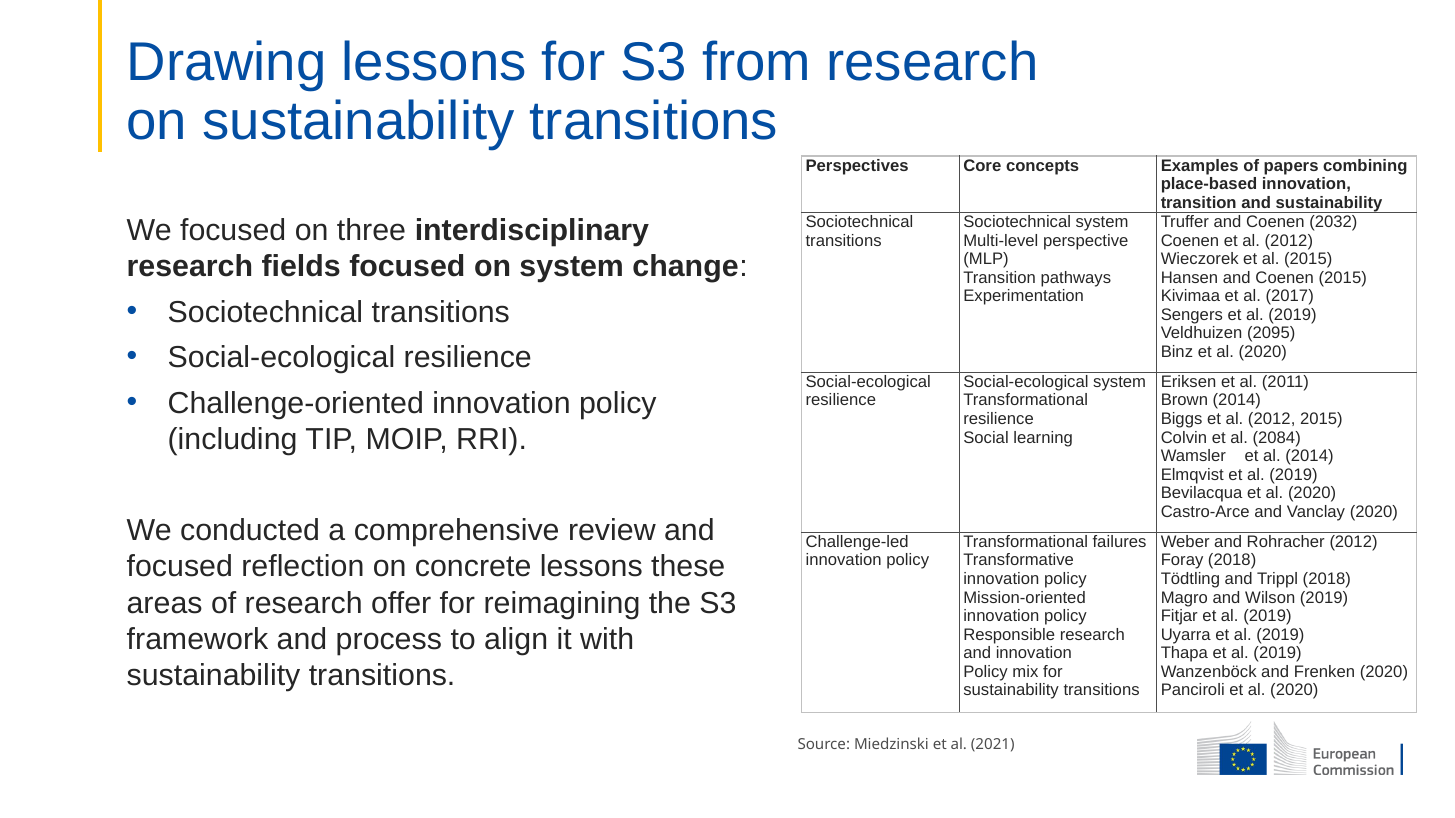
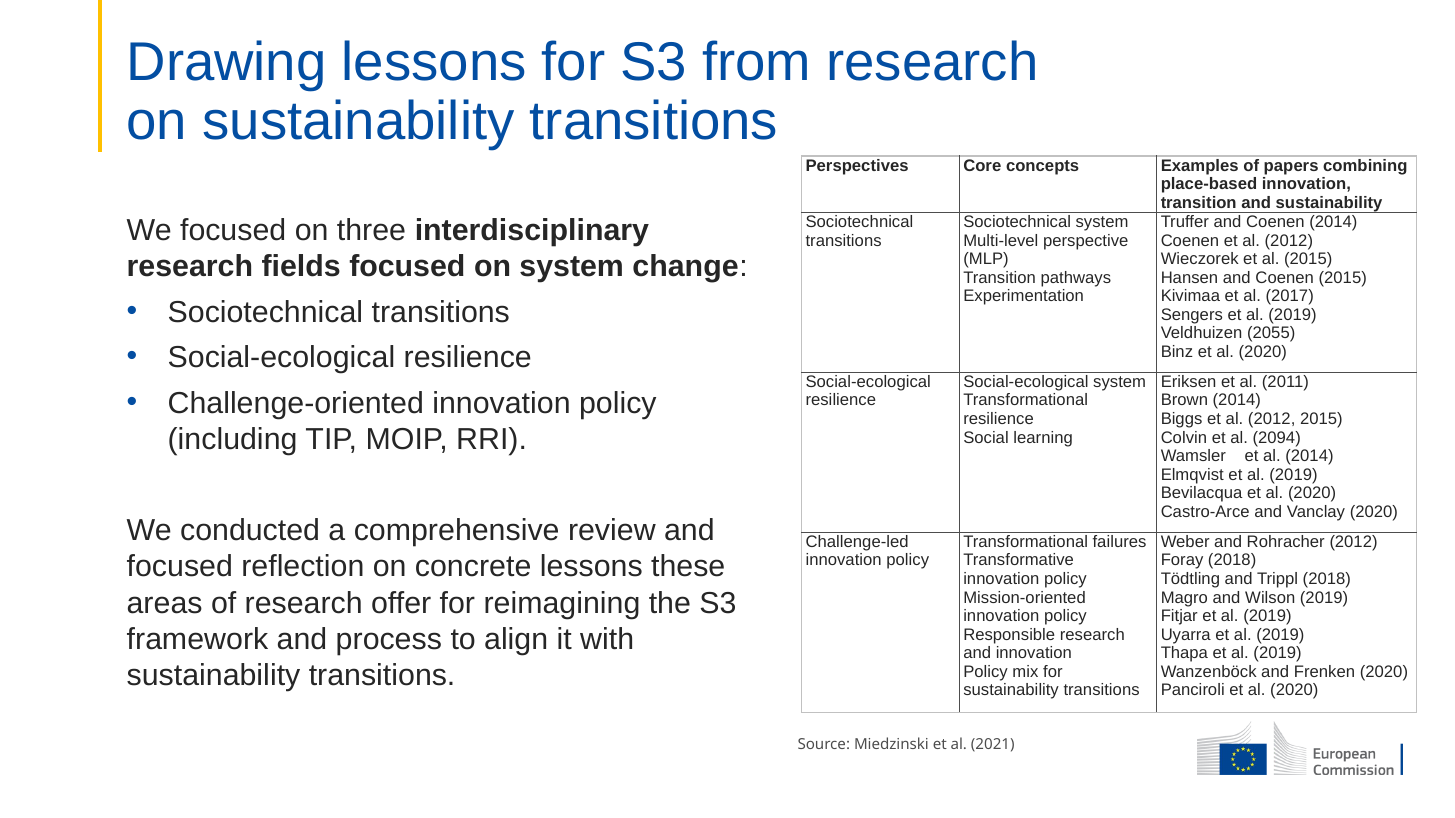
Coenen 2032: 2032 -> 2014
2095: 2095 -> 2055
2084: 2084 -> 2094
